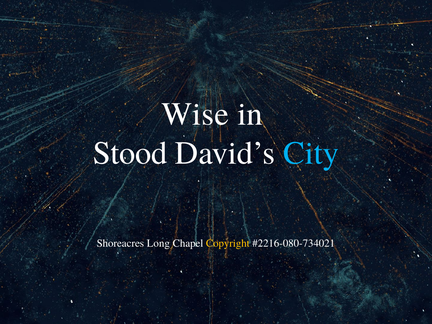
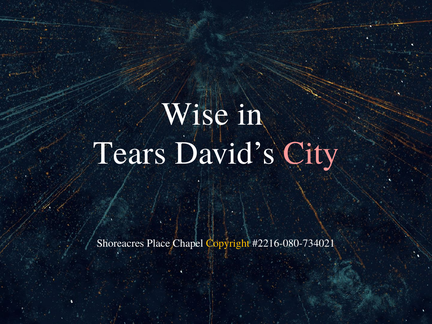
Stood: Stood -> Tears
City colour: light blue -> pink
Long: Long -> Place
